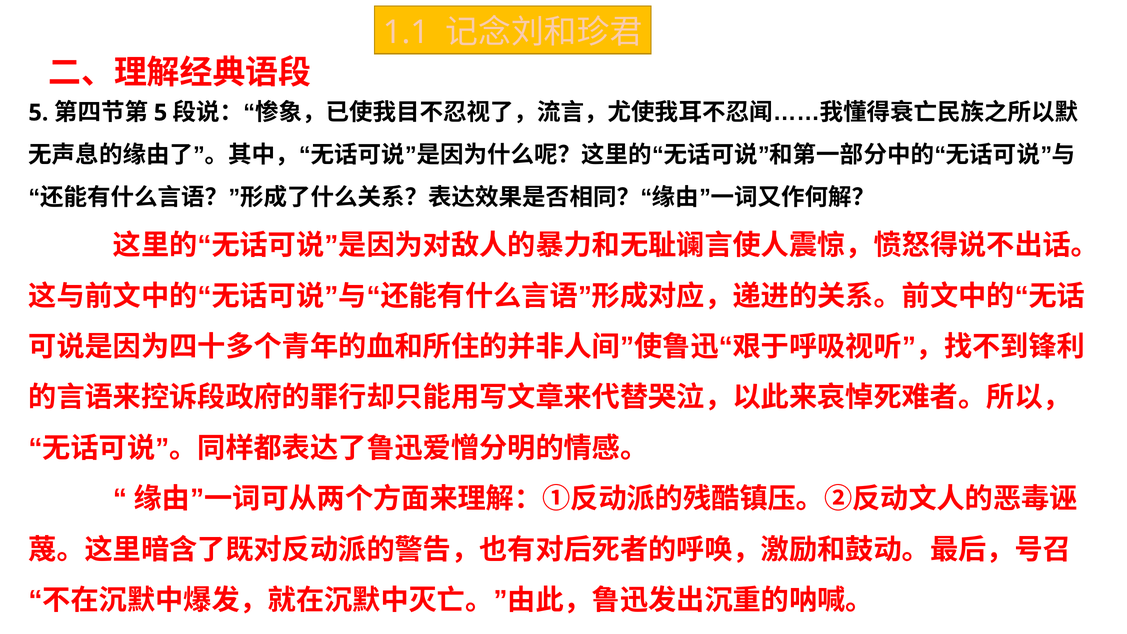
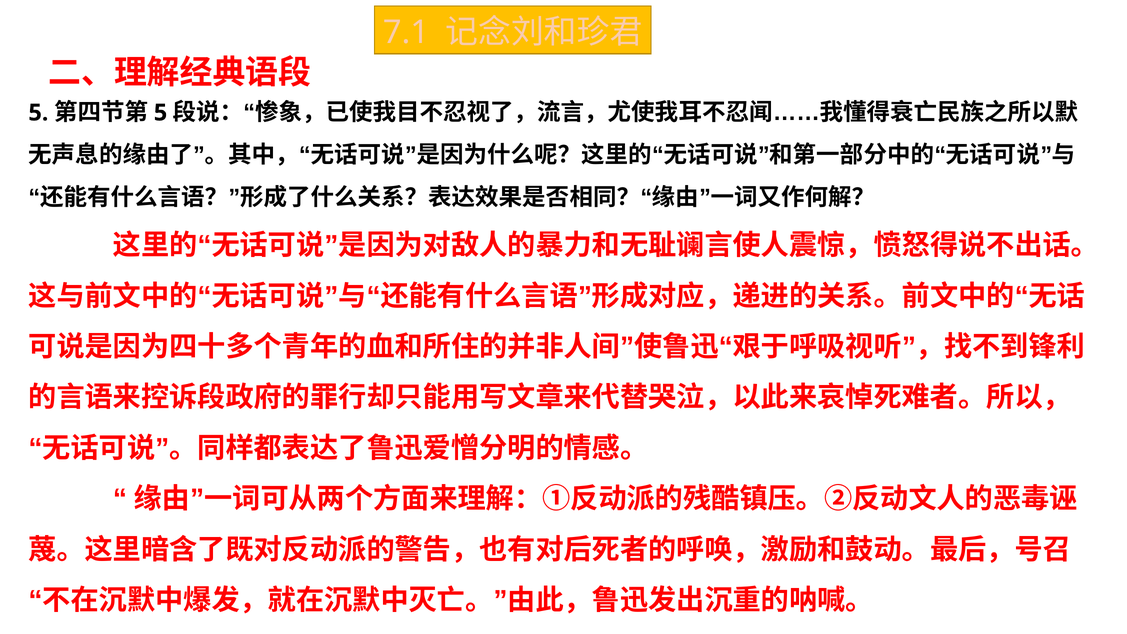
1.1: 1.1 -> 7.1
